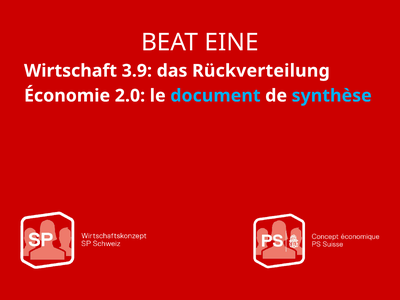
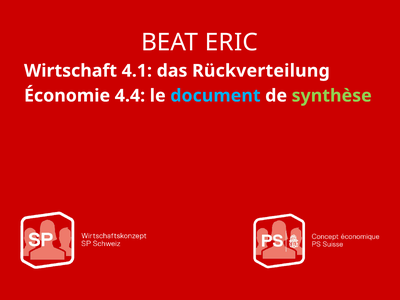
EINE: EINE -> ERIC
3.9: 3.9 -> 4.1
2.0: 2.0 -> 4.4
synthèse colour: light blue -> light green
